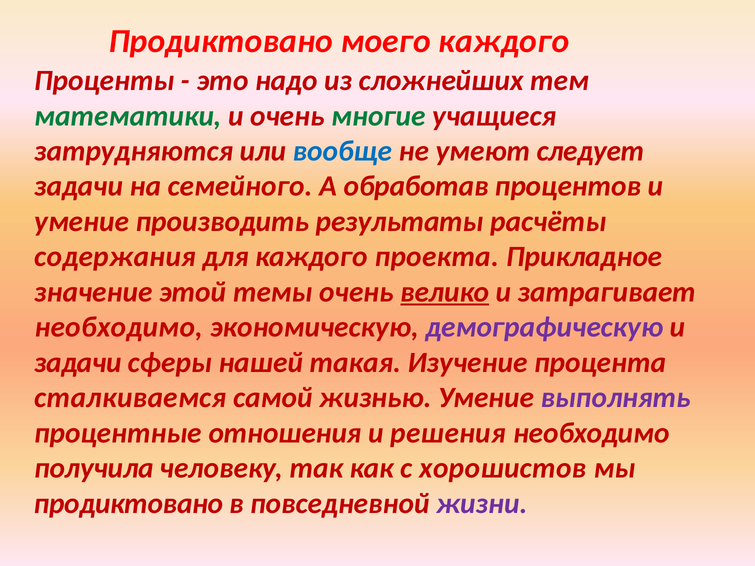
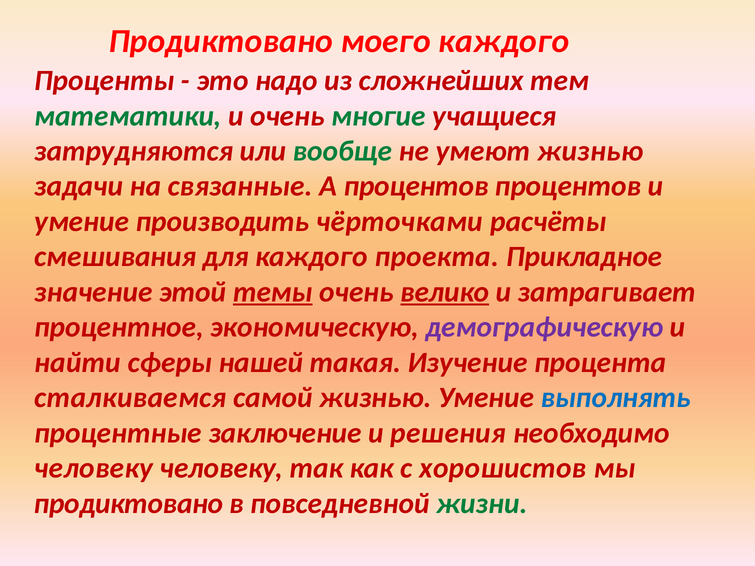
вообще colour: blue -> green
умеют следует: следует -> жизнью
семейного: семейного -> связанные
А обработав: обработав -> процентов
результаты: результаты -> чёрточками
содержания: содержания -> смешивания
темы underline: none -> present
необходимо at (119, 327): необходимо -> процентное
задачи at (78, 363): задачи -> найти
выполнять colour: purple -> blue
отношения: отношения -> заключение
получила at (94, 468): получила -> человеку
жизни colour: purple -> green
